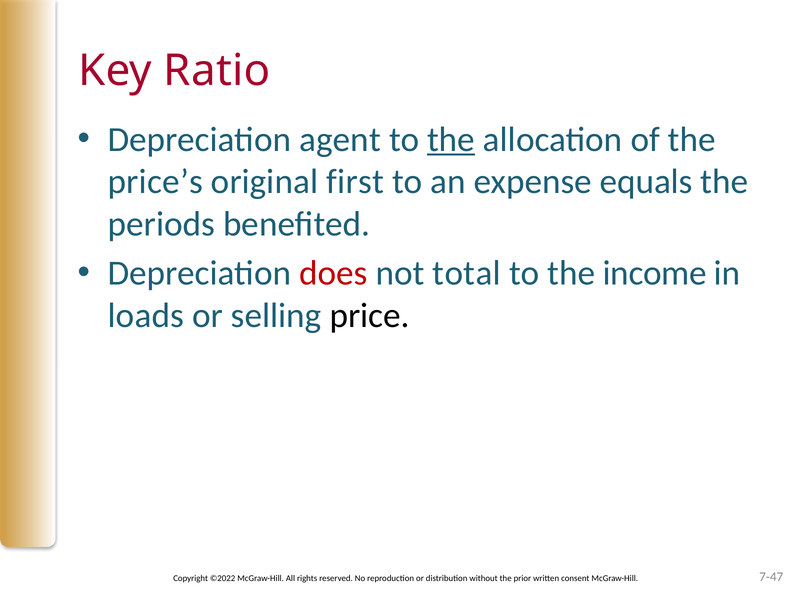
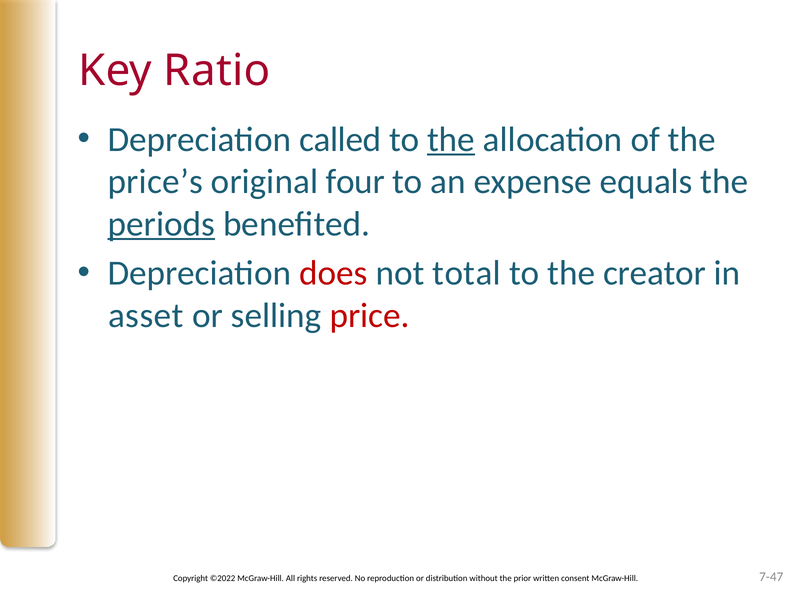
agent: agent -> called
first: first -> four
periods underline: none -> present
income: income -> creator
loads: loads -> asset
price colour: black -> red
